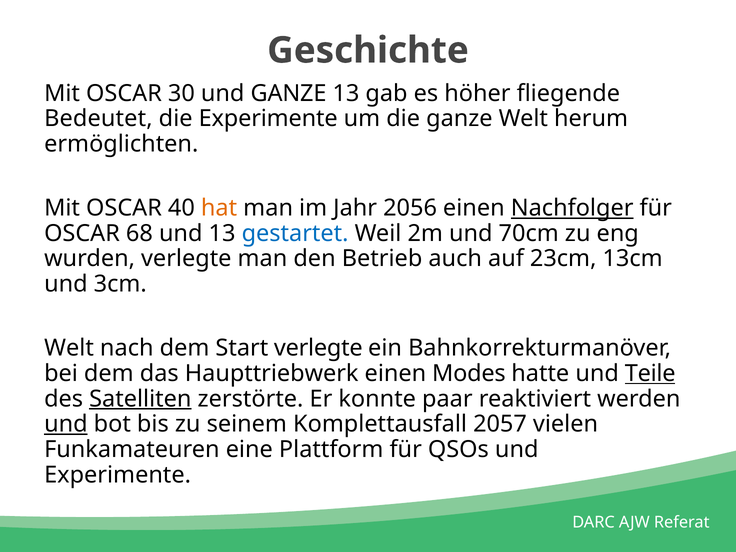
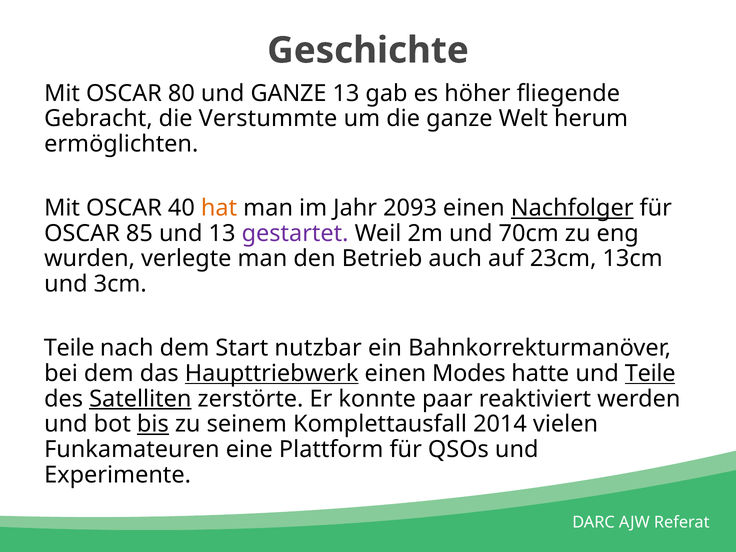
30: 30 -> 80
Bedeutet: Bedeutet -> Gebracht
die Experimente: Experimente -> Verstummte
2056: 2056 -> 2093
68: 68 -> 85
gestartet colour: blue -> purple
Welt at (69, 348): Welt -> Teile
Start verlegte: verlegte -> nutzbar
Haupttriebwerk underline: none -> present
und at (66, 424) underline: present -> none
bis underline: none -> present
2057: 2057 -> 2014
